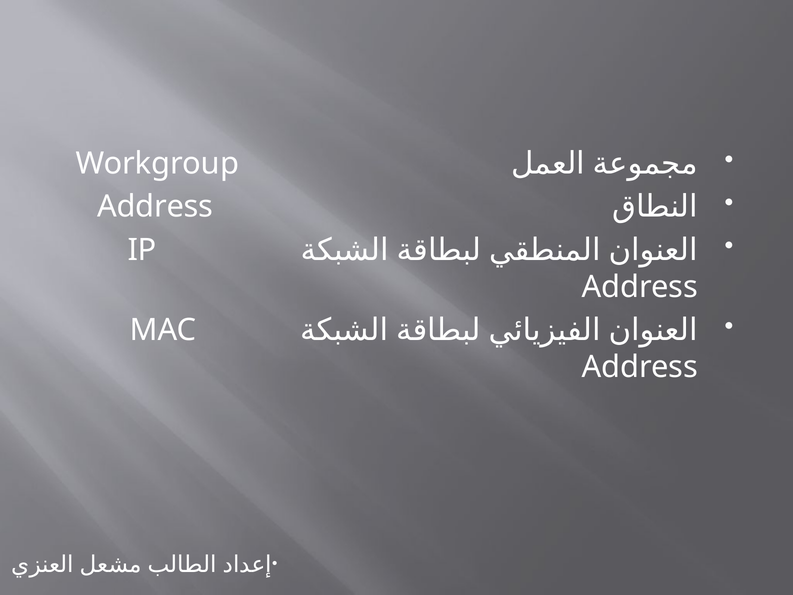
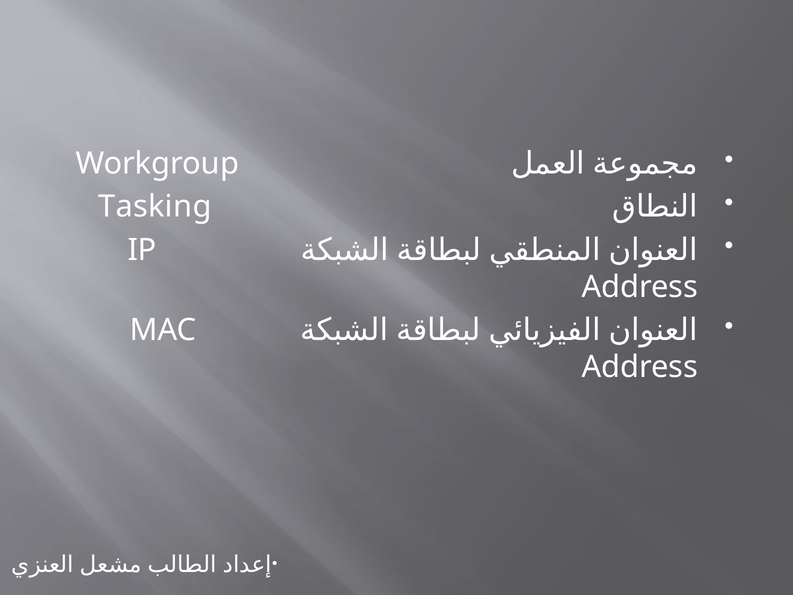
Address at (155, 207): Address -> Tasking
